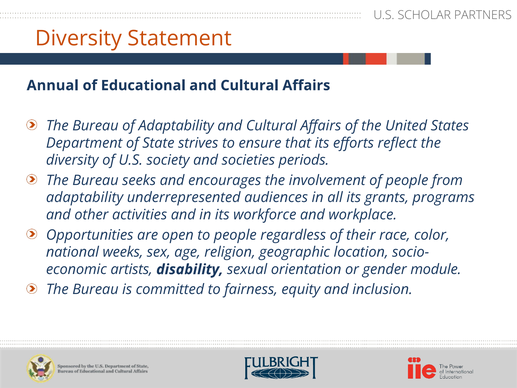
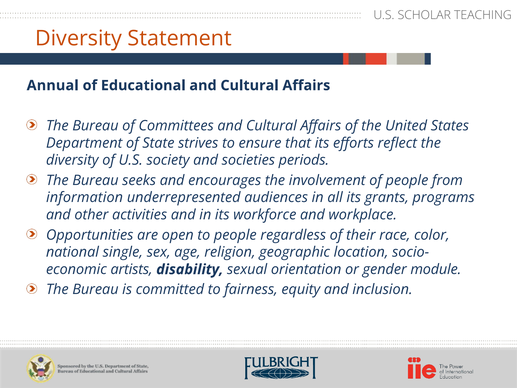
PARTNERS: PARTNERS -> TEACHING
of Adaptability: Adaptability -> Committees
adaptability at (85, 197): adaptability -> information
weeks: weeks -> single
